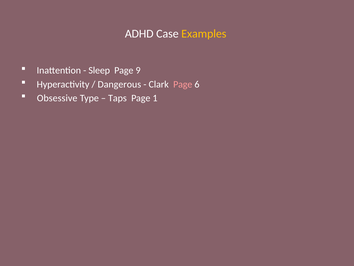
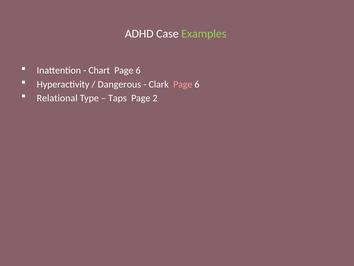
Examples colour: yellow -> light green
Sleep: Sleep -> Chart
9 at (138, 70): 9 -> 6
Obsessive: Obsessive -> Relational
1: 1 -> 2
